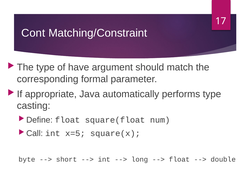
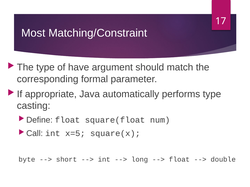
Cont: Cont -> Most
